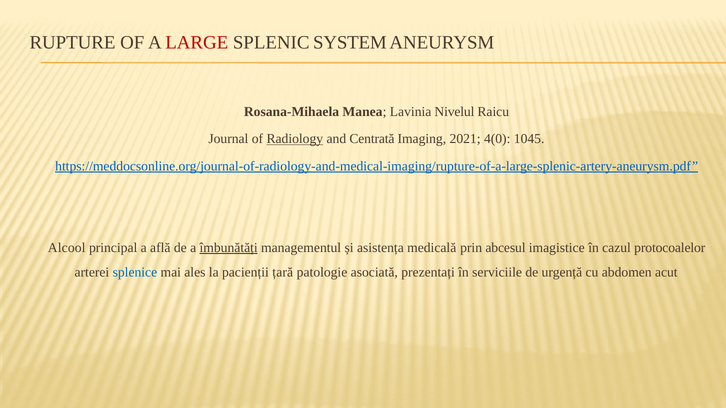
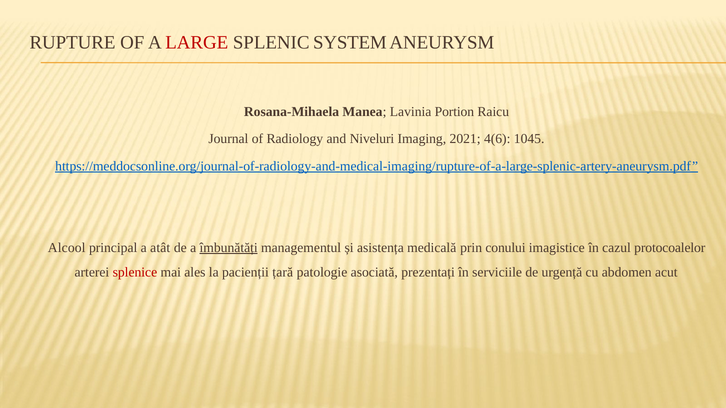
Nivelul: Nivelul -> Portion
Radiology underline: present -> none
Centrată: Centrată -> Niveluri
4(0: 4(0 -> 4(6
află: află -> atât
abcesul: abcesul -> conului
splenice colour: blue -> red
